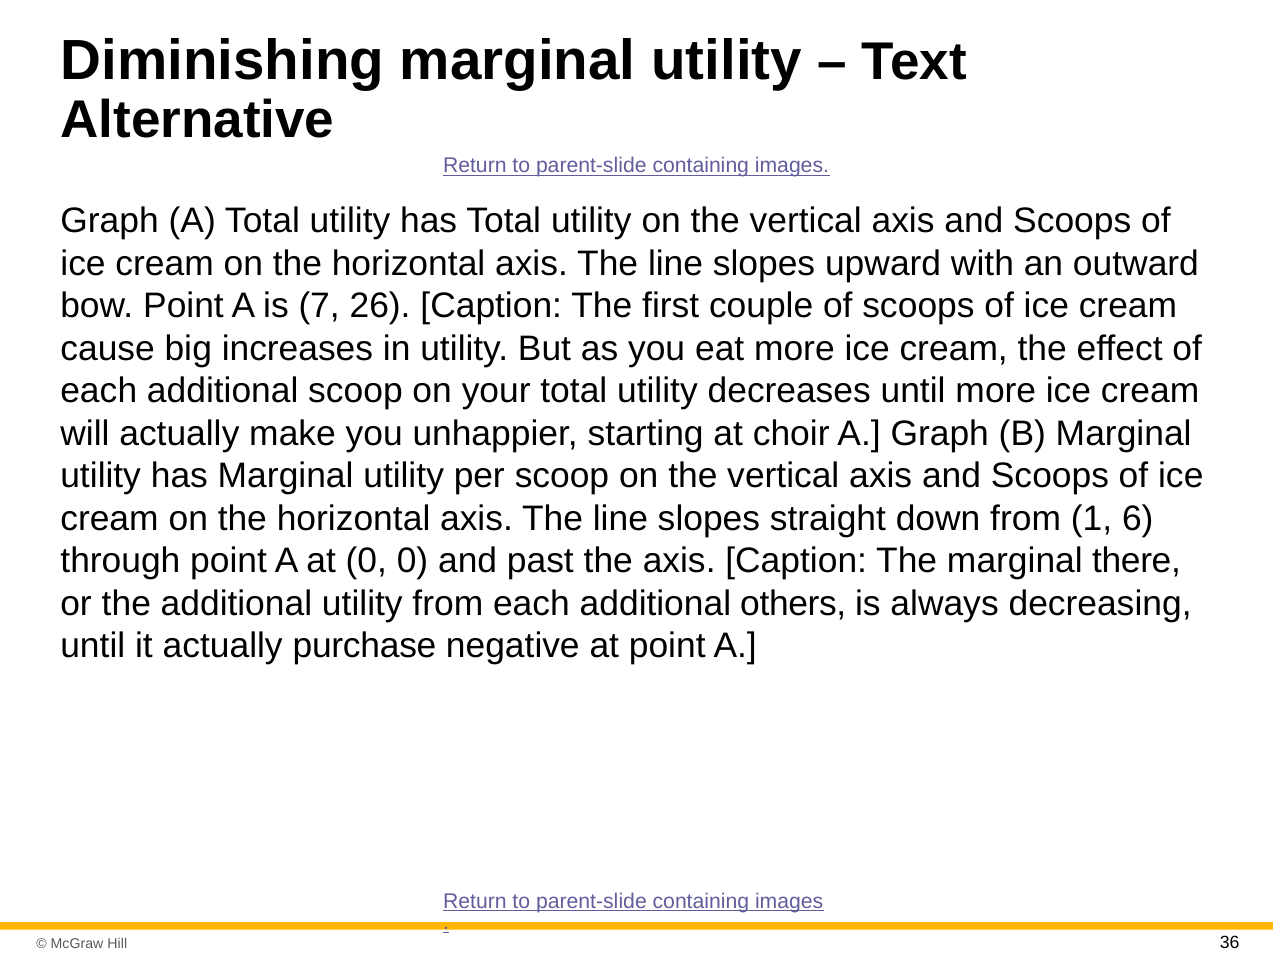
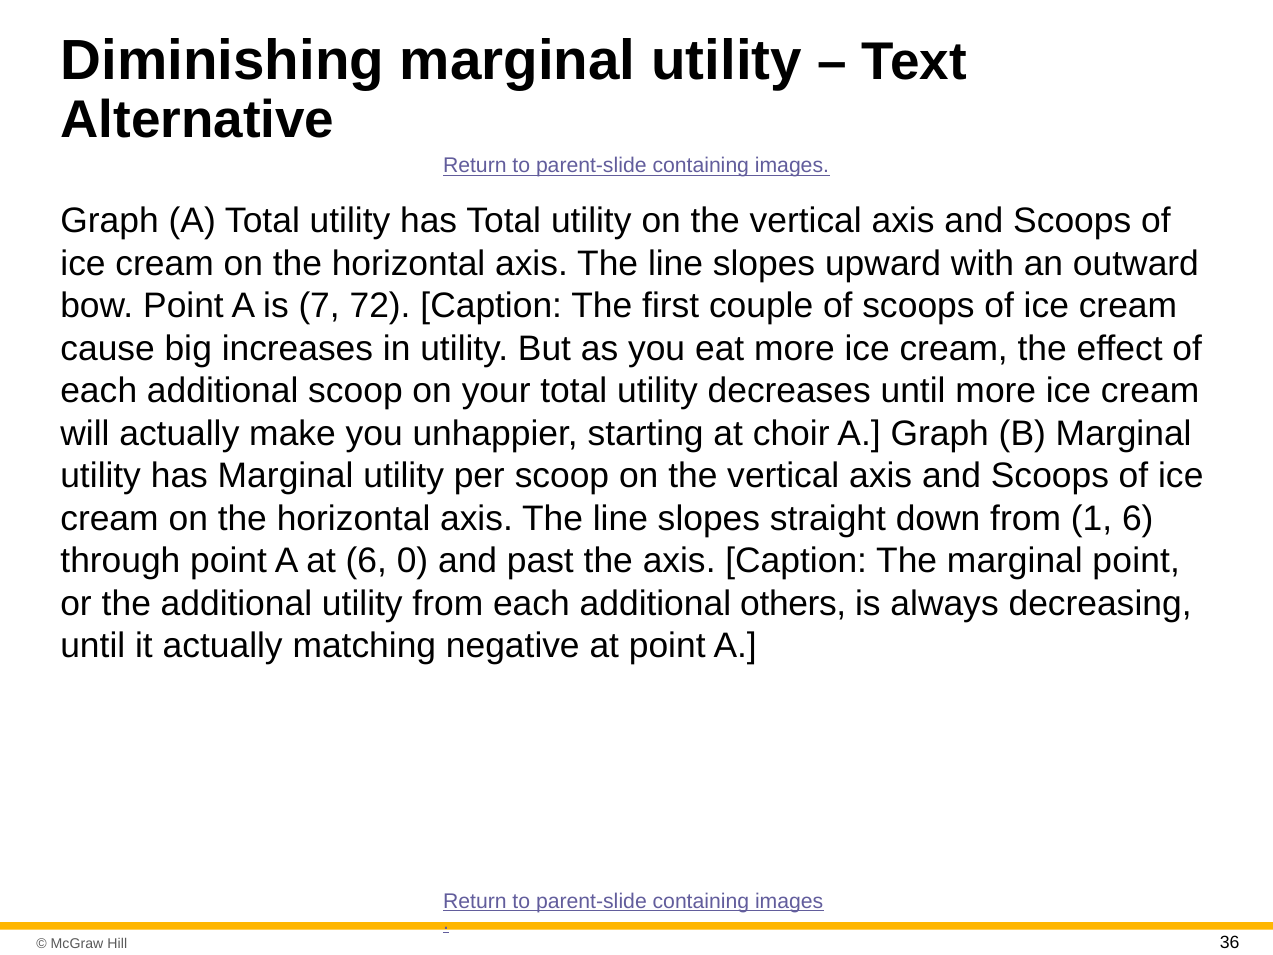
26: 26 -> 72
at 0: 0 -> 6
marginal there: there -> point
purchase: purchase -> matching
